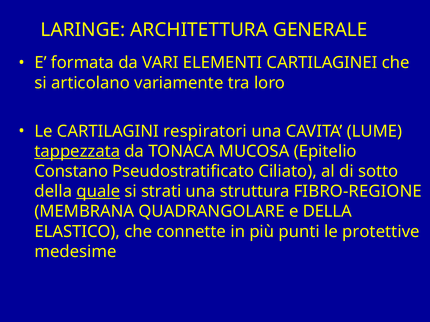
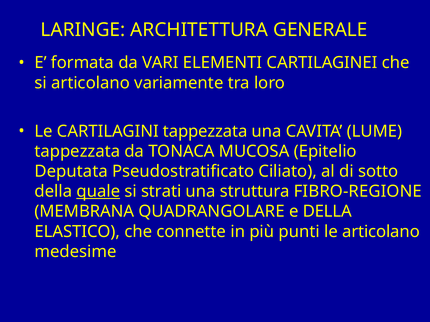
CARTILAGINI respiratori: respiratori -> tappezzata
tappezzata at (77, 152) underline: present -> none
Constano: Constano -> Deputata
le protettive: protettive -> articolano
